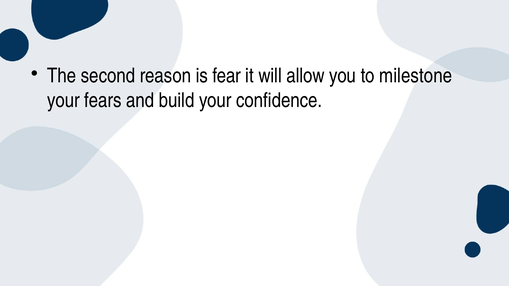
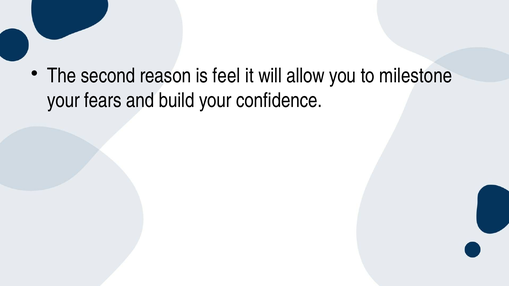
fear: fear -> feel
